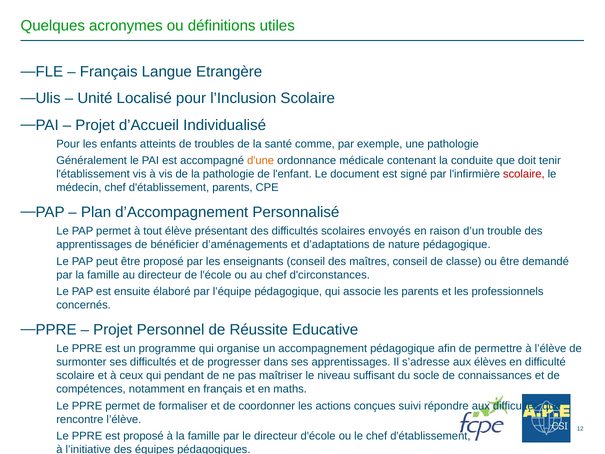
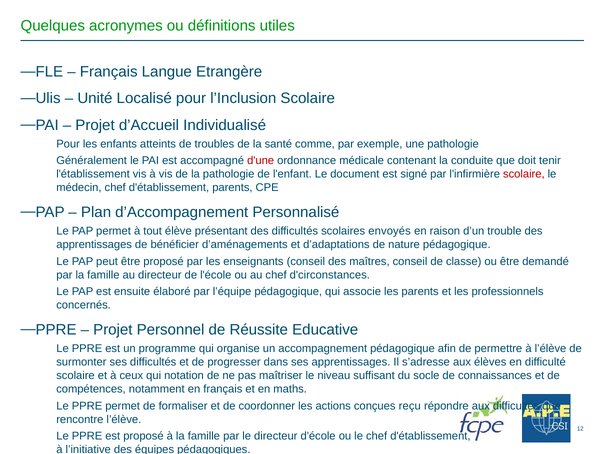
d'une colour: orange -> red
pendant: pendant -> notation
suivi: suivi -> reçu
